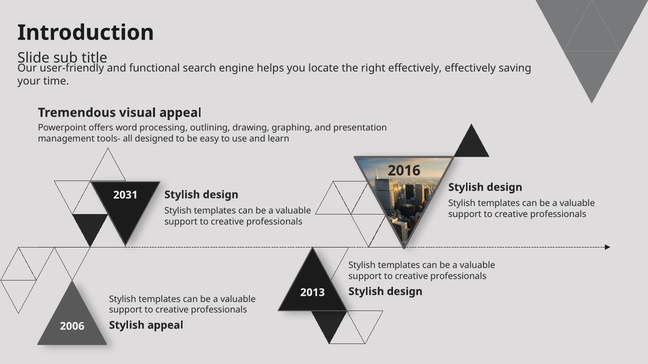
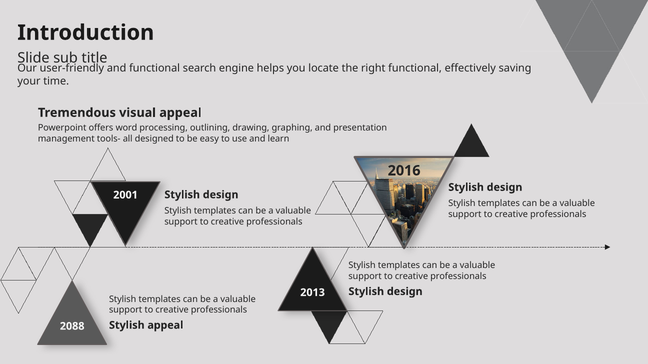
right effectively: effectively -> functional
2031: 2031 -> 2001
2006: 2006 -> 2088
